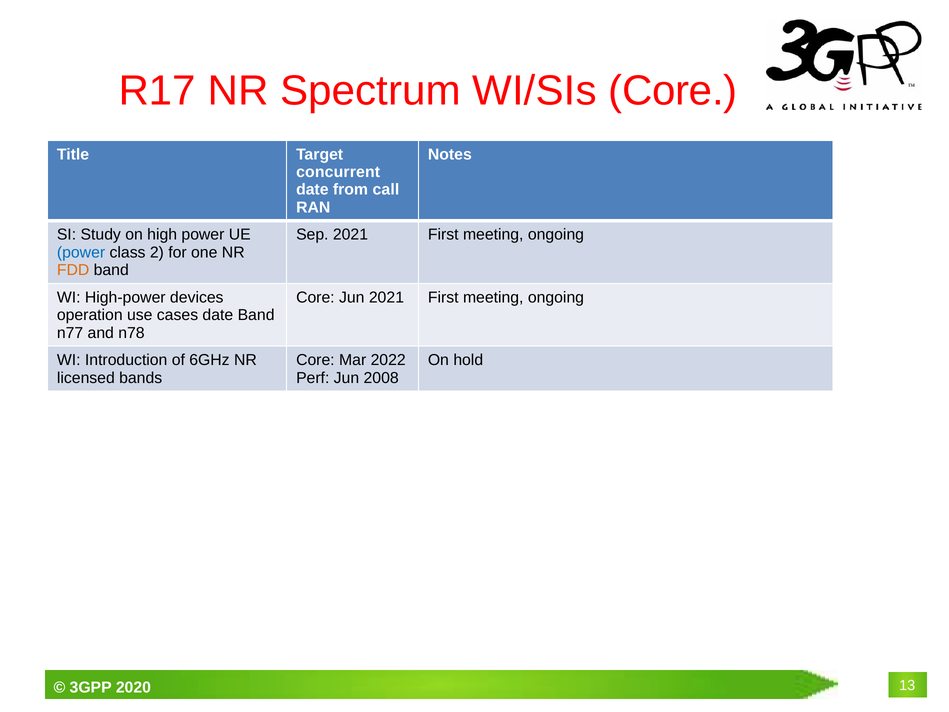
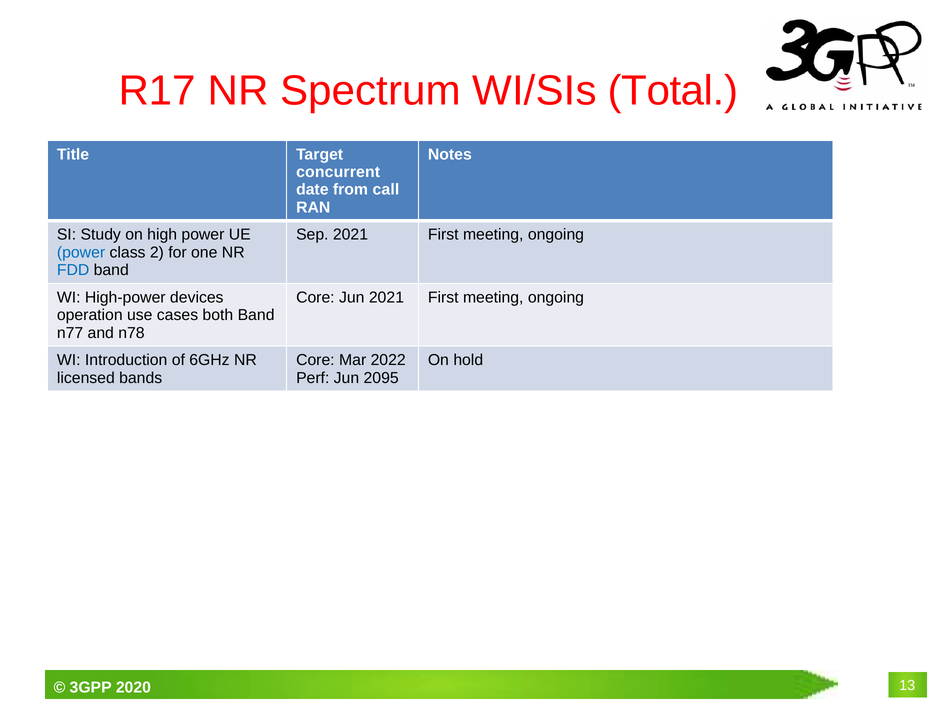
WI/SIs Core: Core -> Total
FDD colour: orange -> blue
cases date: date -> both
2008: 2008 -> 2095
